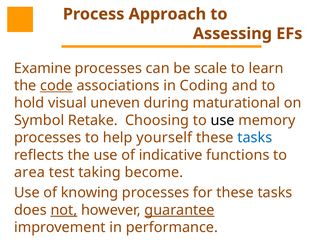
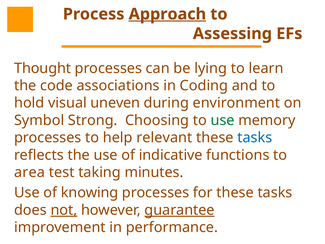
Approach underline: none -> present
Examine: Examine -> Thought
scale: scale -> lying
code underline: present -> none
maturational: maturational -> environment
Retake: Retake -> Strong
use at (223, 120) colour: black -> green
yourself: yourself -> relevant
become: become -> minutes
